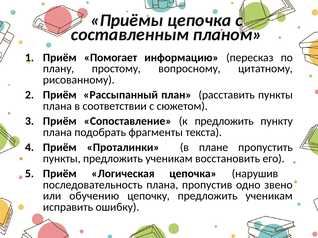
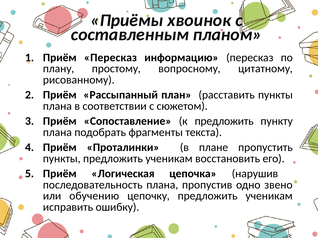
Приёмы цепочка: цепочка -> хвоинок
Приём Помогает: Помогает -> Пересказ
